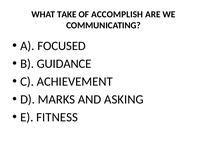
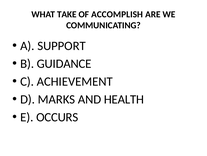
FOCUSED: FOCUSED -> SUPPORT
ASKING: ASKING -> HEALTH
FITNESS: FITNESS -> OCCURS
